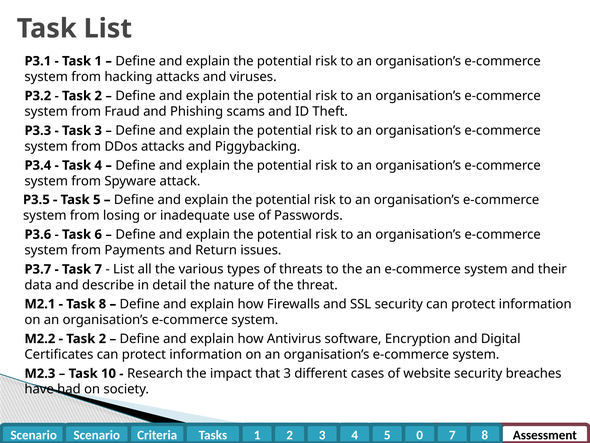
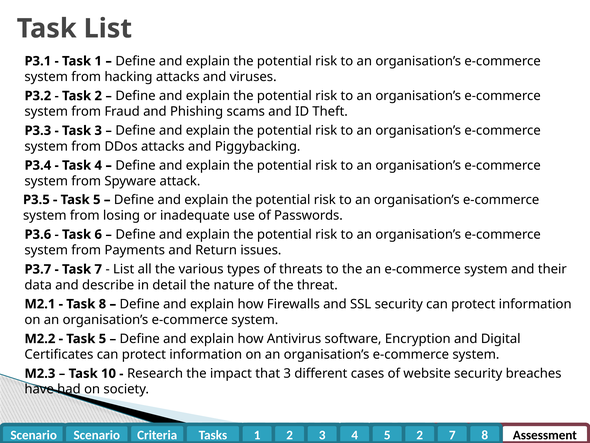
2 at (102, 338): 2 -> 5
5 0: 0 -> 2
